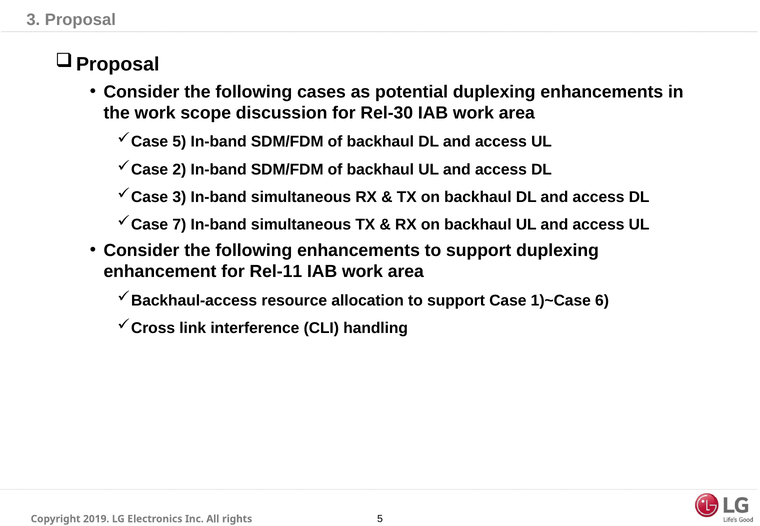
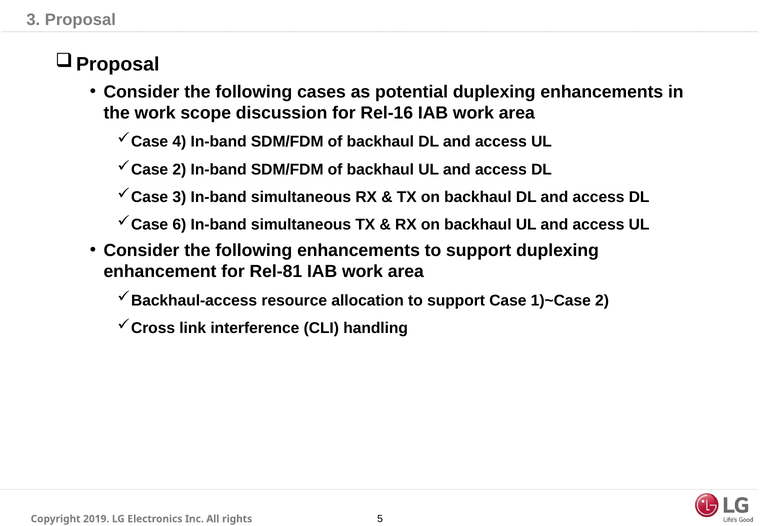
Rel-30: Rel-30 -> Rel-16
5 at (179, 142): 5 -> 4
7: 7 -> 6
Rel-11: Rel-11 -> Rel-81
1)~Case 6: 6 -> 2
